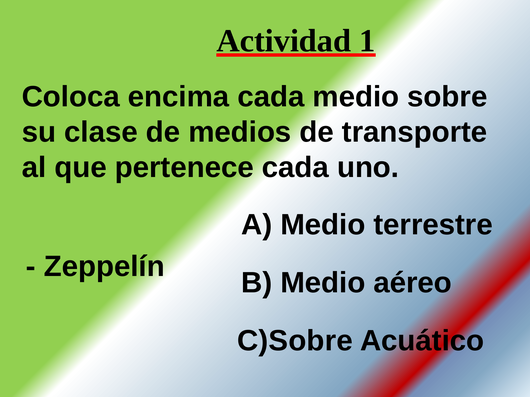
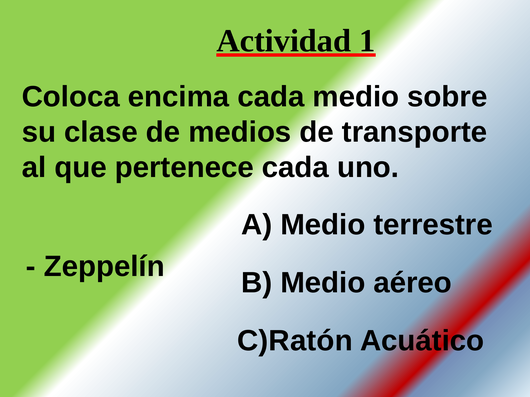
C)Sobre: C)Sobre -> C)Ratón
